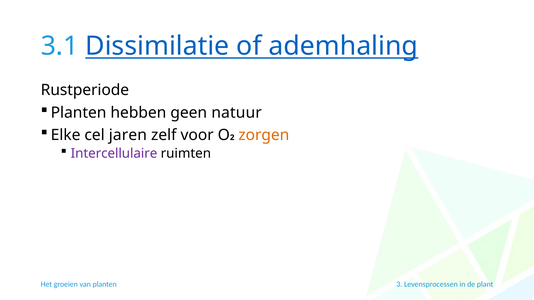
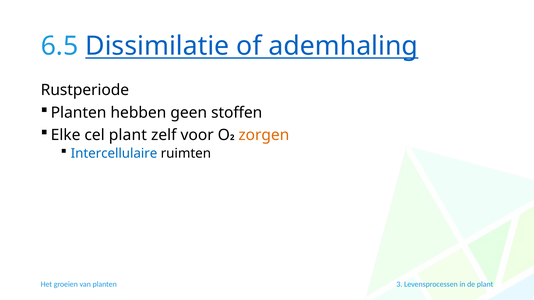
3.1: 3.1 -> 6.5
natuur: natuur -> stoffen
cel jaren: jaren -> plant
Intercellulaire colour: purple -> blue
